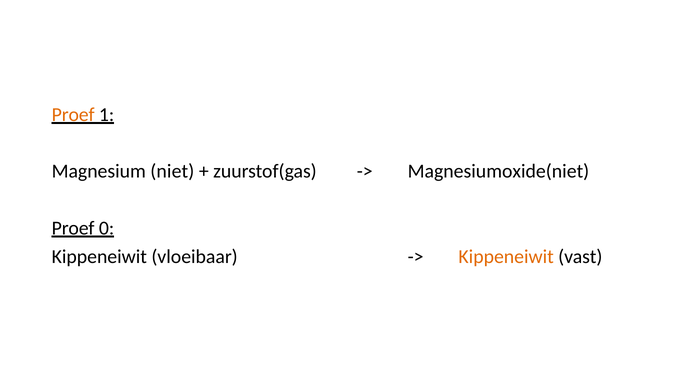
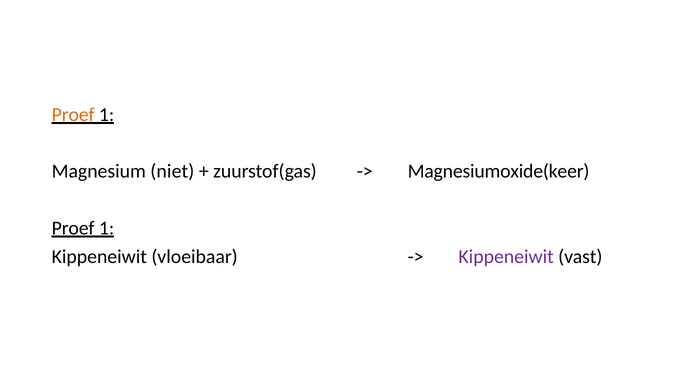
Magnesiumoxide(niet: Magnesiumoxide(niet -> Magnesiumoxide(keer
0 at (107, 228): 0 -> 1
Kippeneiwit at (506, 257) colour: orange -> purple
